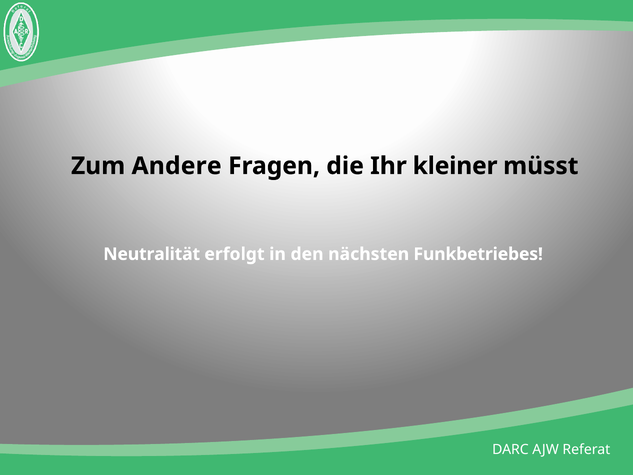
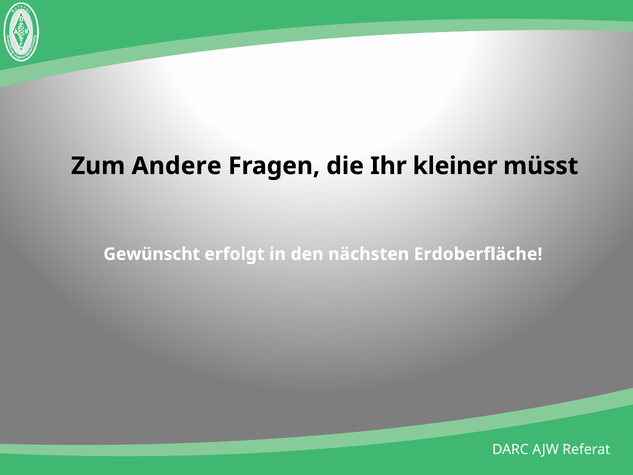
Neutralität: Neutralität -> Gewünscht
Funkbetriebes: Funkbetriebes -> Erdoberfläche
